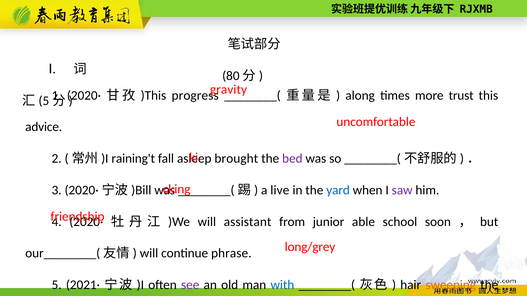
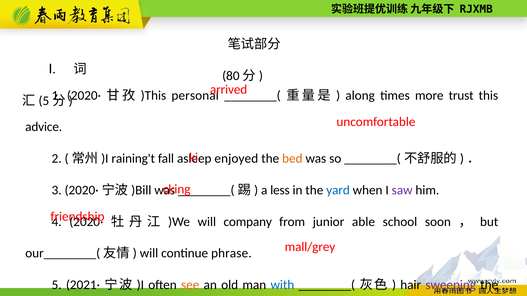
gravity: gravity -> arrived
progress: progress -> personal
brought: brought -> enjoyed
bed colour: purple -> orange
live: live -> less
assistant: assistant -> company
long/grey: long/grey -> mall/grey
see colour: purple -> orange
sweeping colour: orange -> purple
